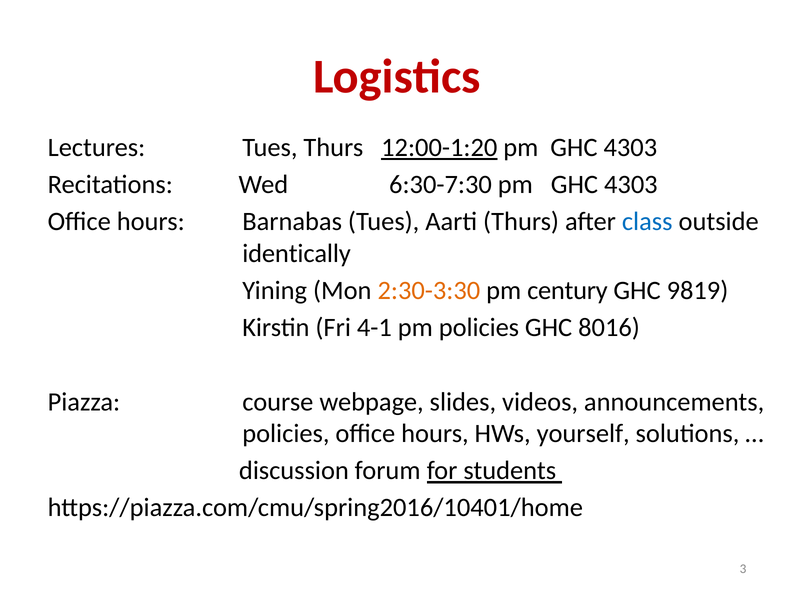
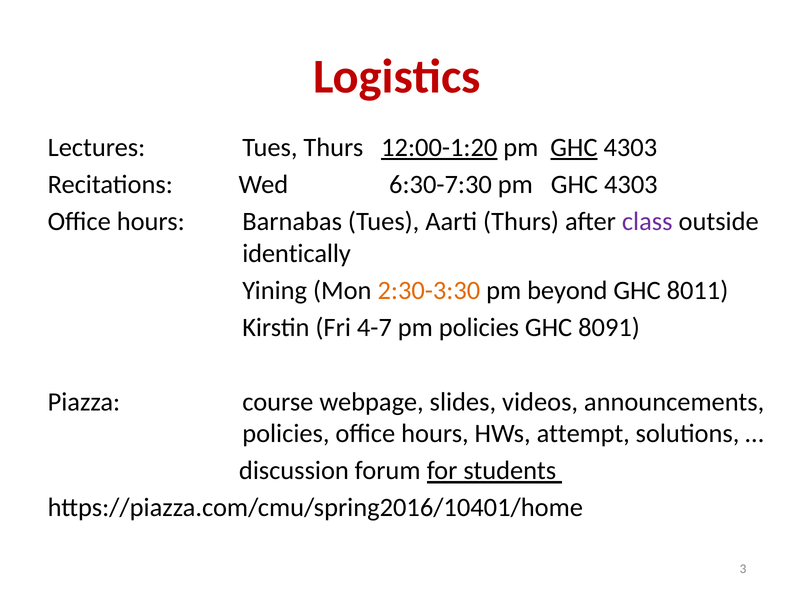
GHC at (574, 147) underline: none -> present
class colour: blue -> purple
century: century -> beyond
9819: 9819 -> 8011
4-1: 4-1 -> 4-7
8016: 8016 -> 8091
yourself: yourself -> attempt
